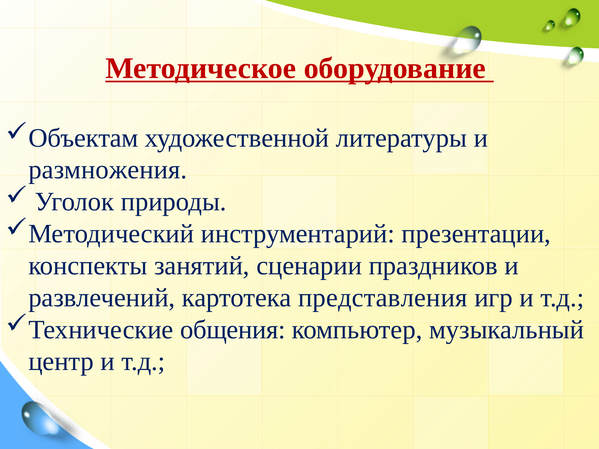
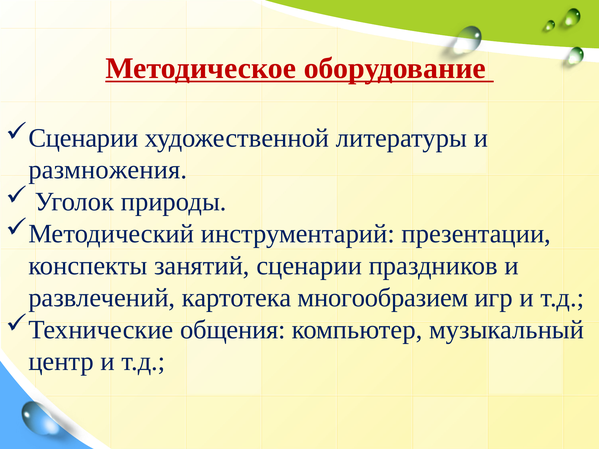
Объектам at (83, 138): Объектам -> Сценарии
представления: представления -> многообразием
